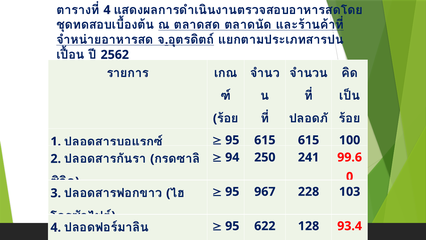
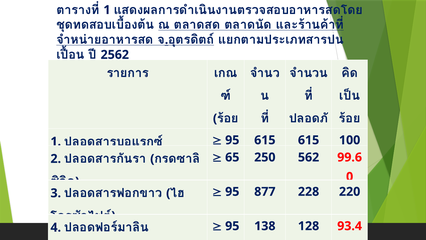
4 at (107, 10): 4 -> 1
94: 94 -> 65
241: 241 -> 562
967: 967 -> 877
103: 103 -> 220
622: 622 -> 138
